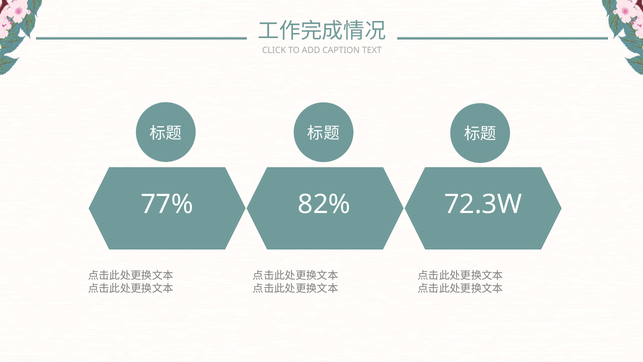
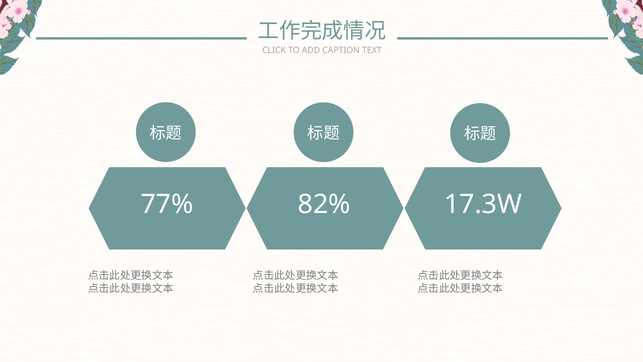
72.3W: 72.3W -> 17.3W
